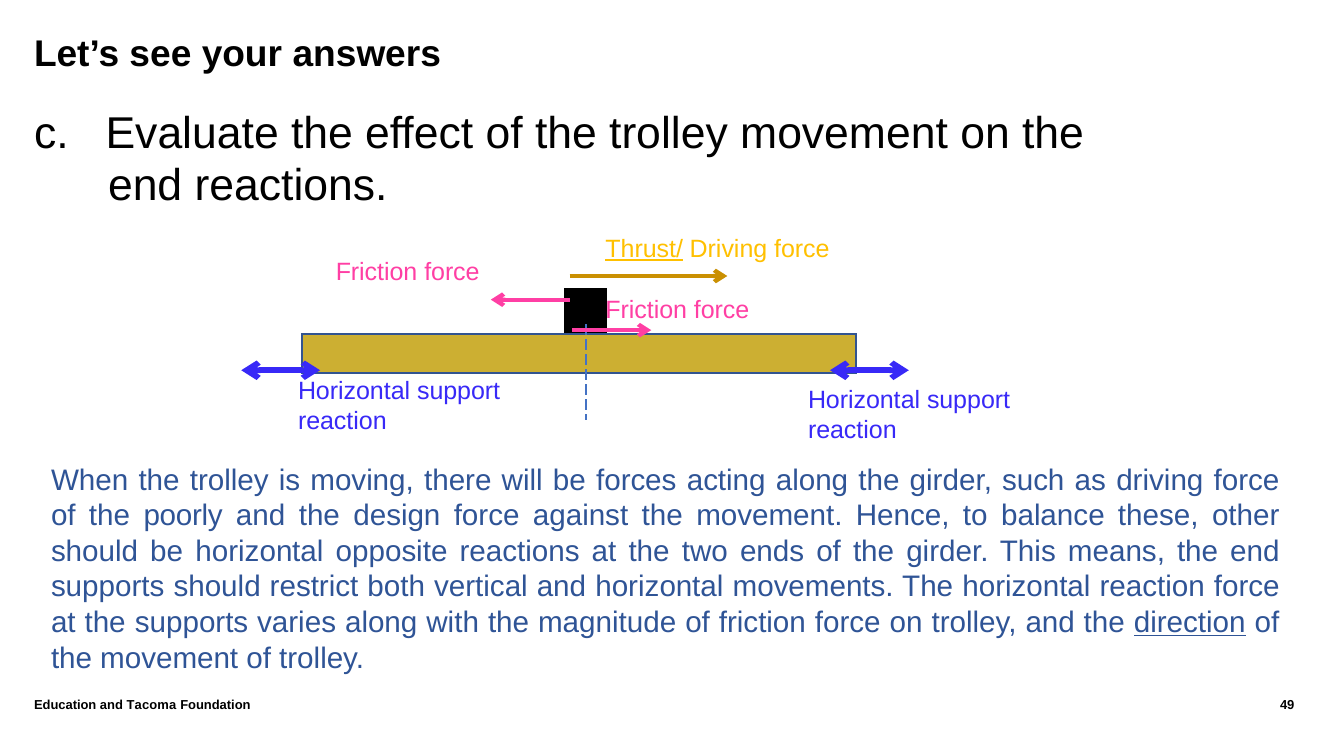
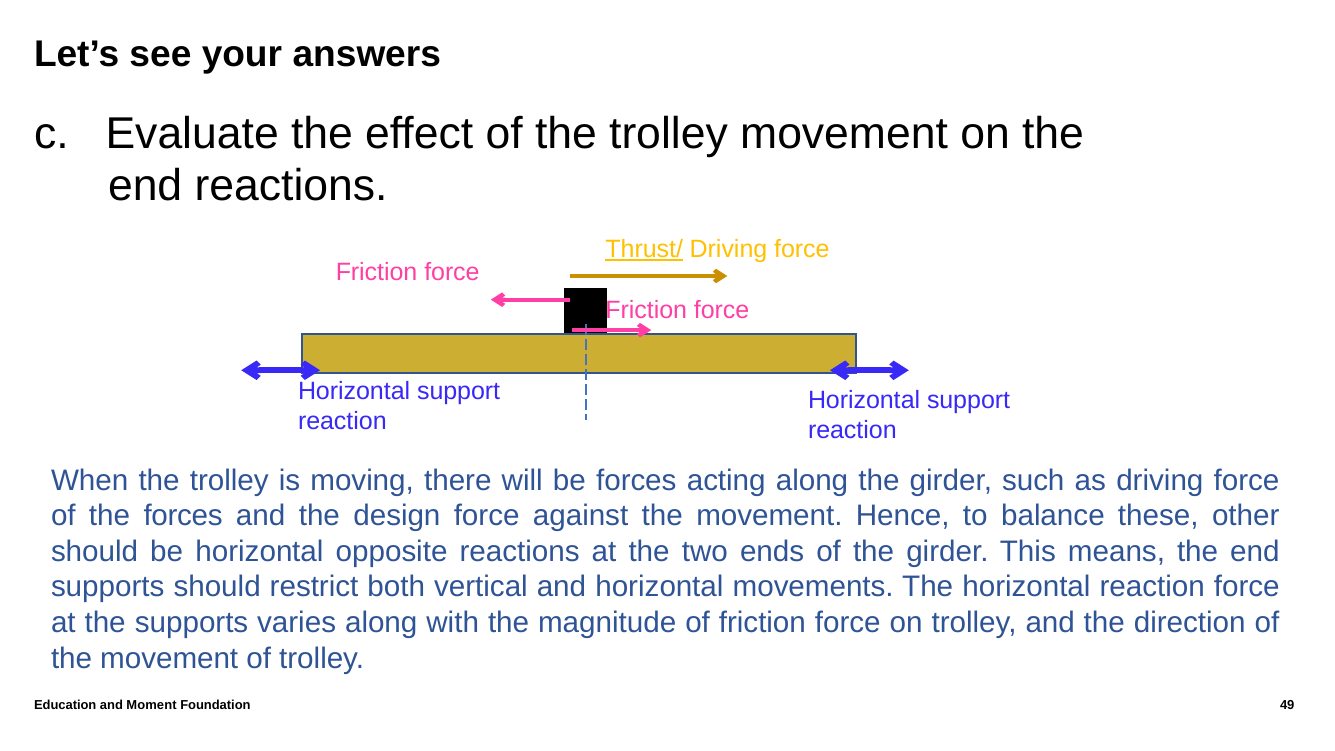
the poorly: poorly -> forces
direction underline: present -> none
Tacoma: Tacoma -> Moment
